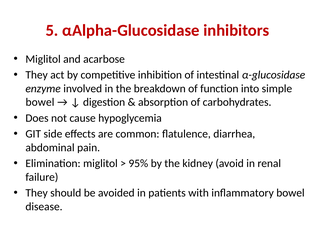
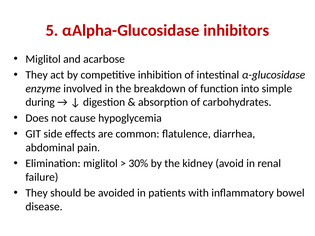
bowel at (40, 102): bowel -> during
95%: 95% -> 30%
